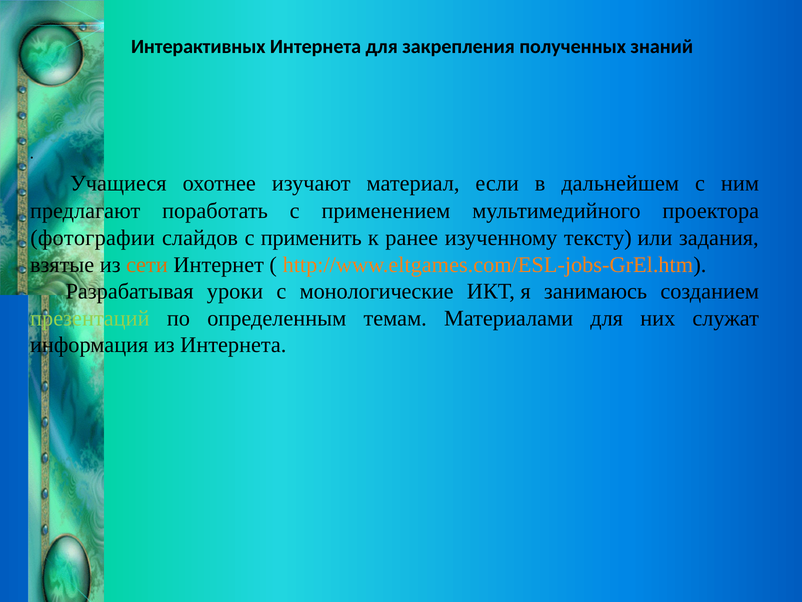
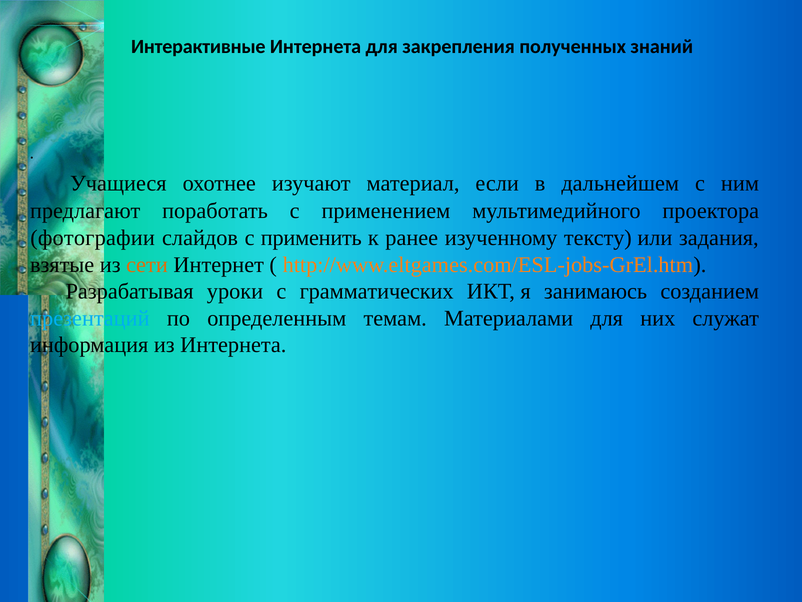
Интерактивных: Интерактивных -> Интерактивные
монологические: монологические -> грамматических
презентаций colour: light green -> light blue
